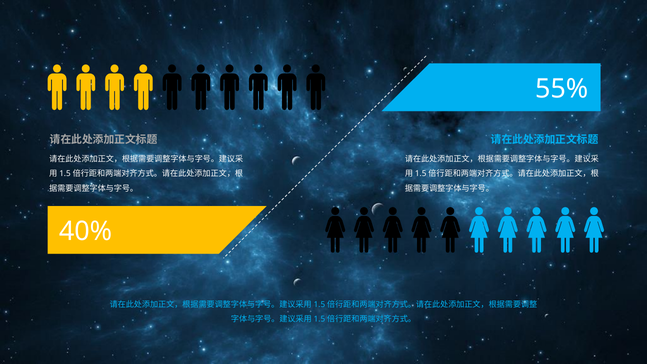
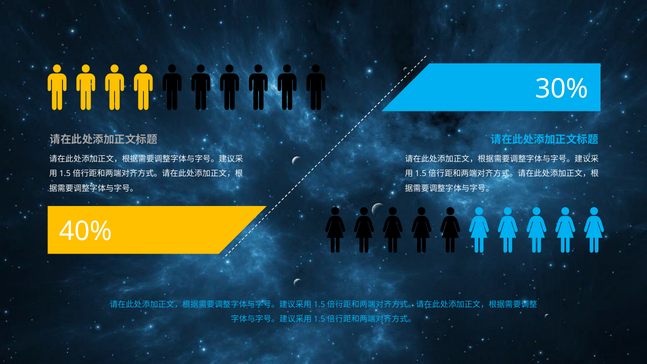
55%: 55% -> 30%
